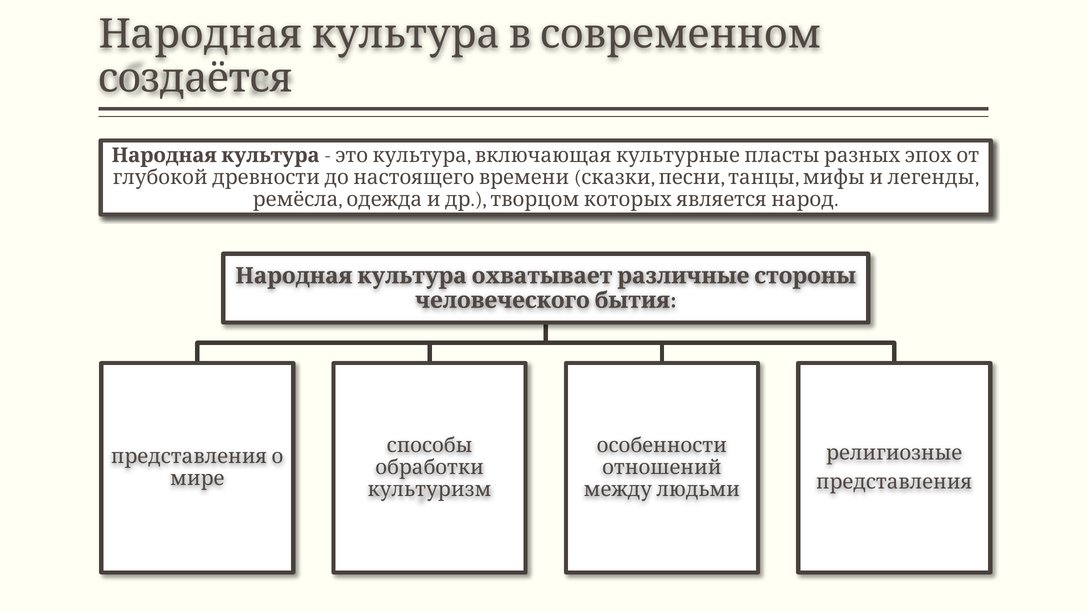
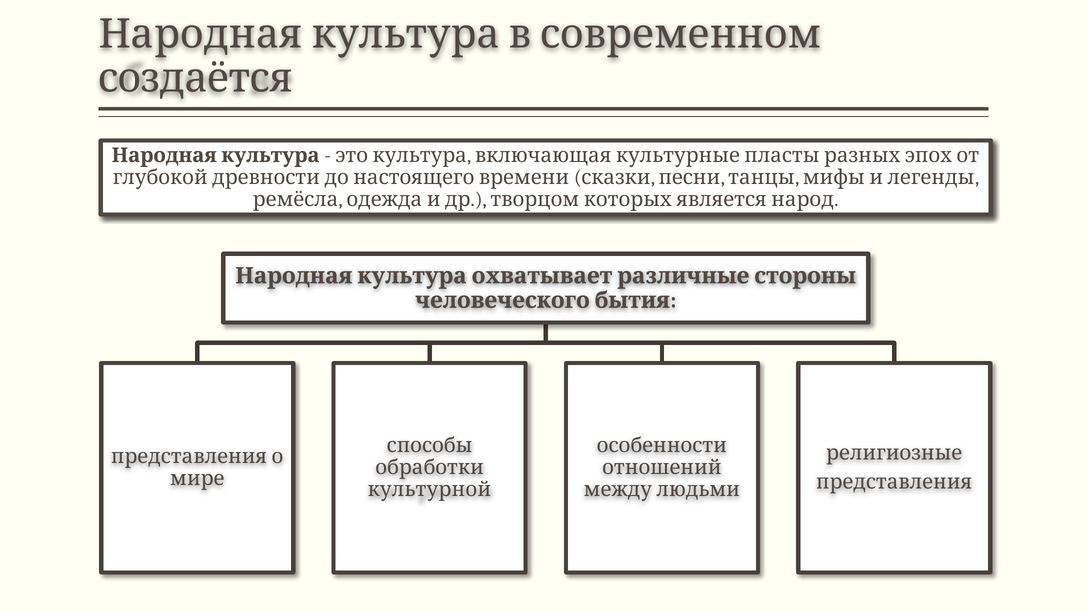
культуризм: культуризм -> культурной
